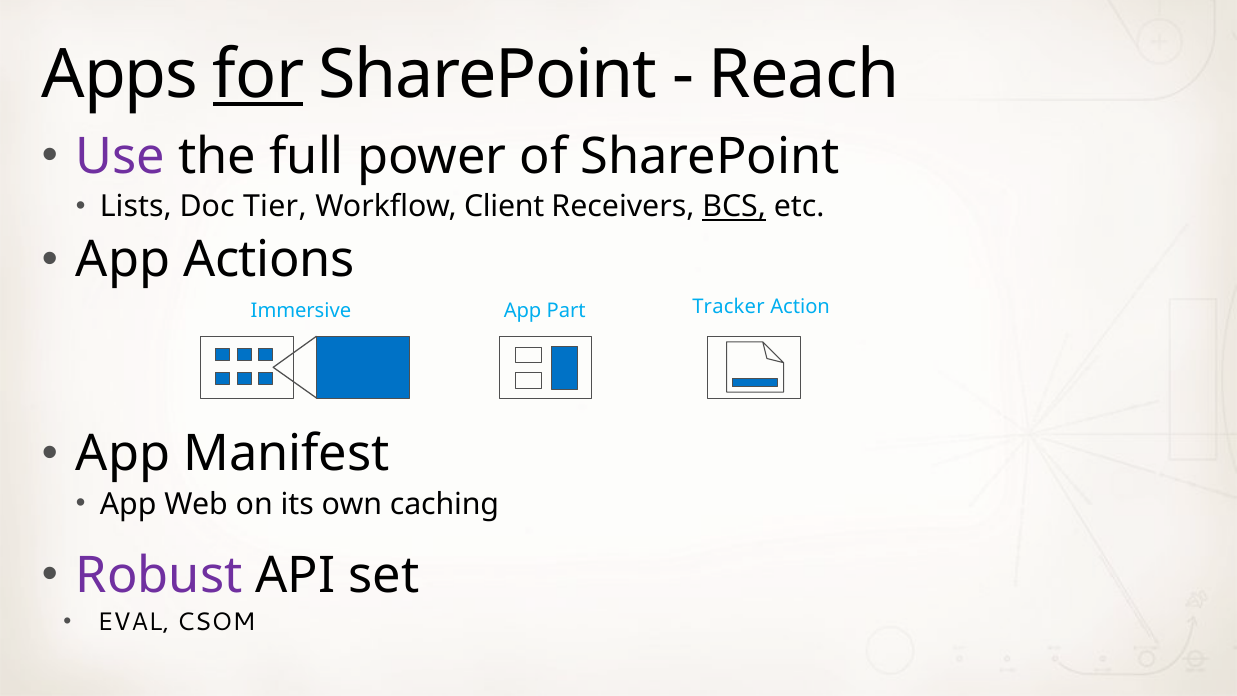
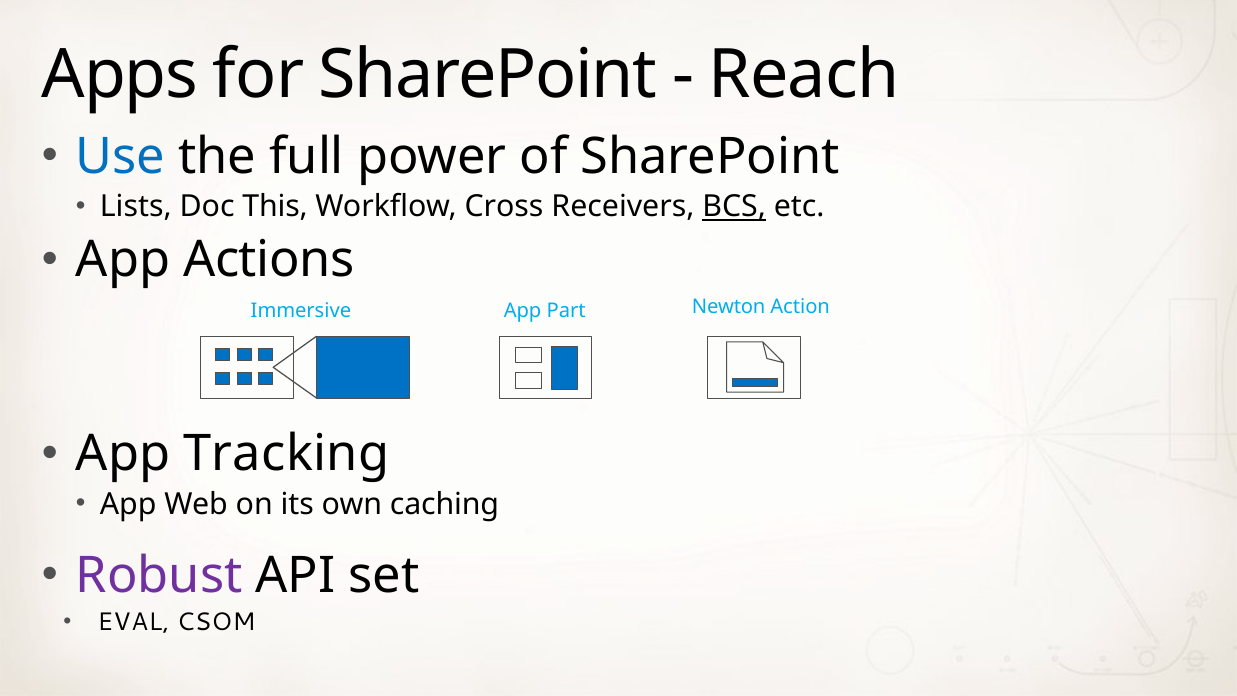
for underline: present -> none
Use colour: purple -> blue
Tier: Tier -> This
Client: Client -> Cross
Tracker: Tracker -> Newton
Manifest: Manifest -> Tracking
